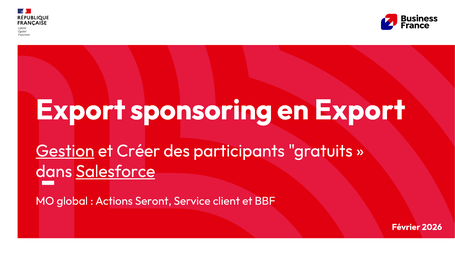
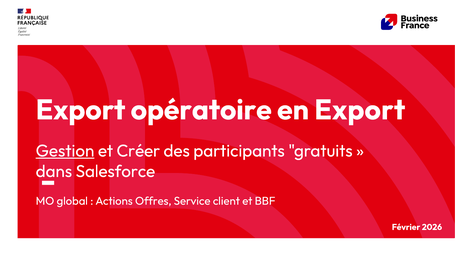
sponsoring: sponsoring -> opératoire
Salesforce underline: present -> none
Seront: Seront -> Offres
